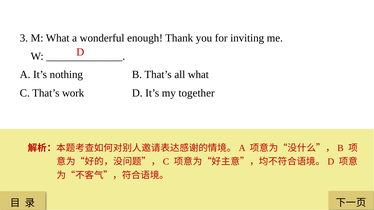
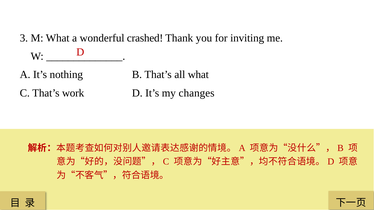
enough: enough -> crashed
together: together -> changes
